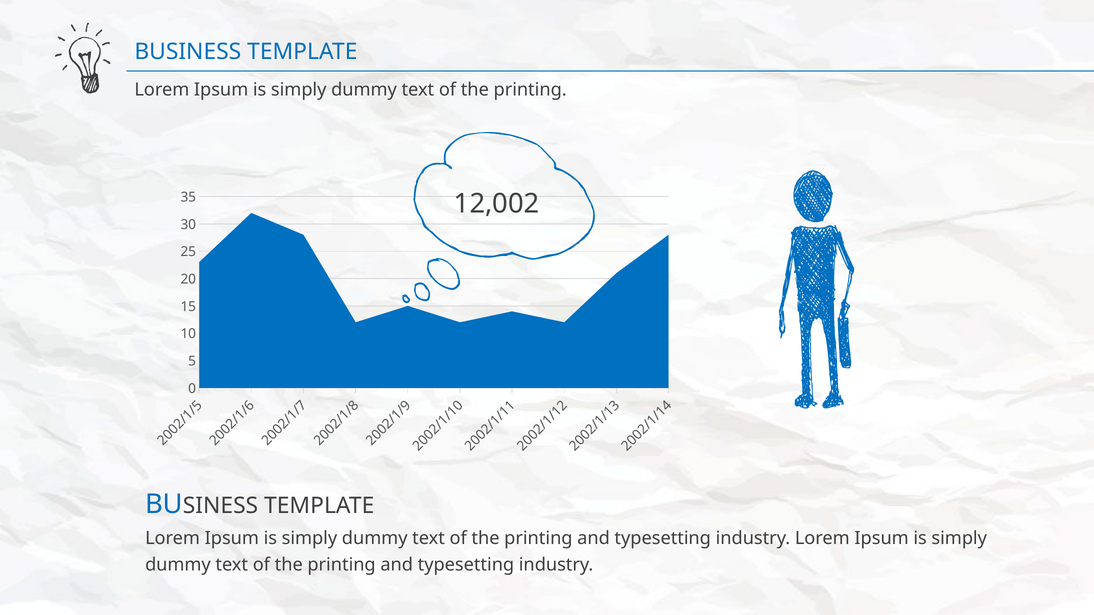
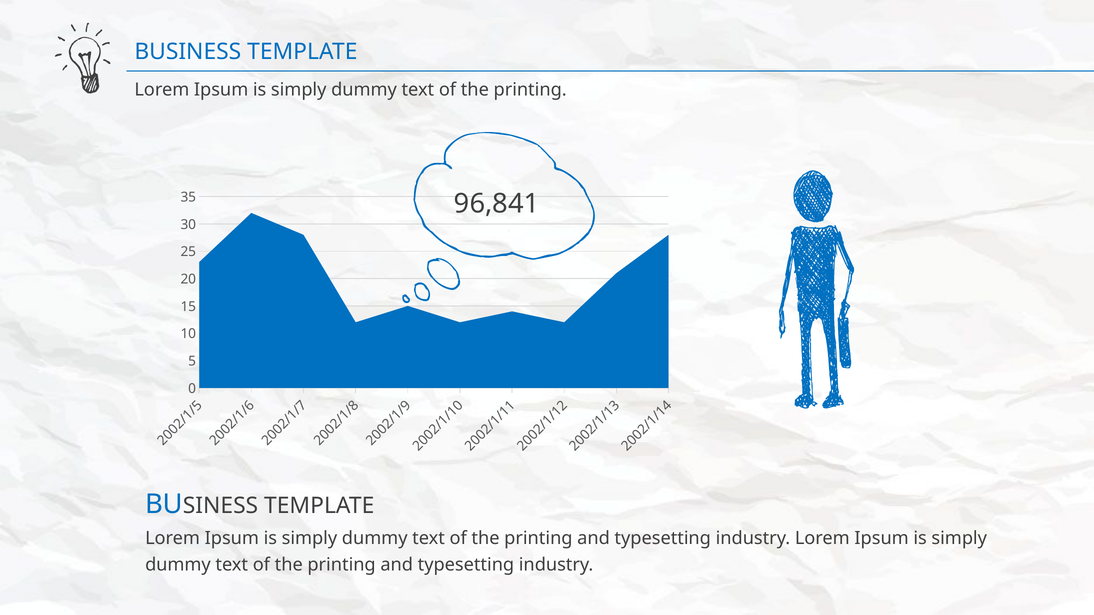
12,002: 12,002 -> 96,841
